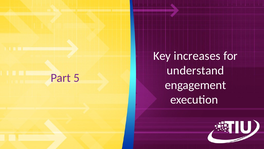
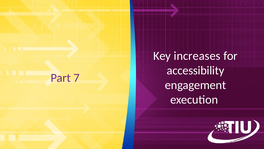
understand: understand -> accessibility
5: 5 -> 7
